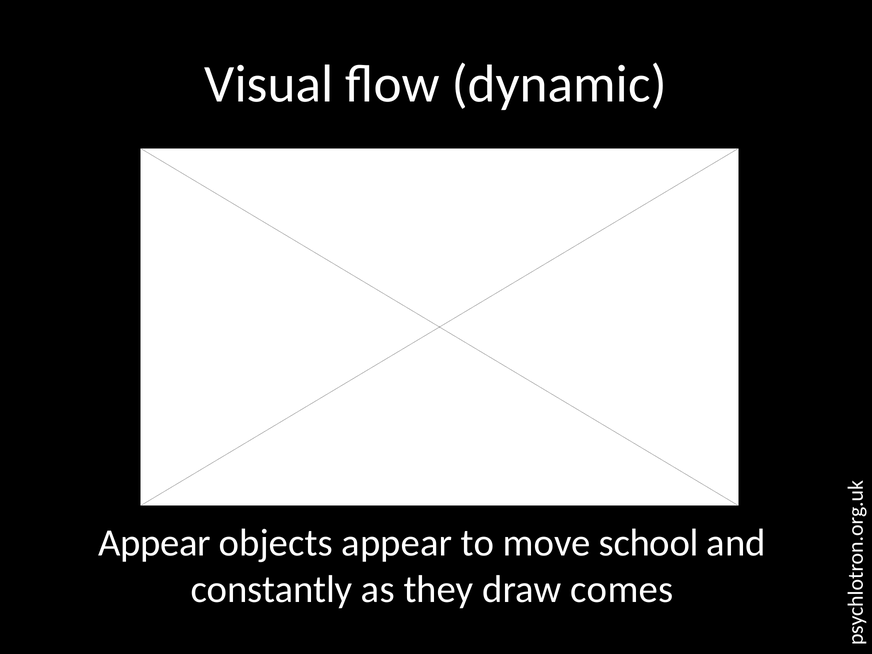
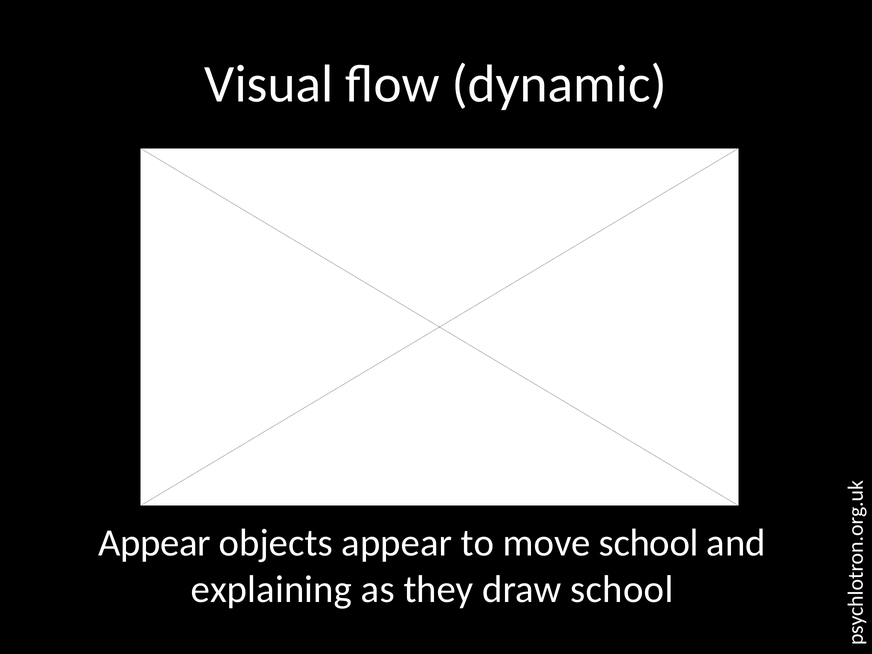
constantly: constantly -> explaining
draw comes: comes -> school
